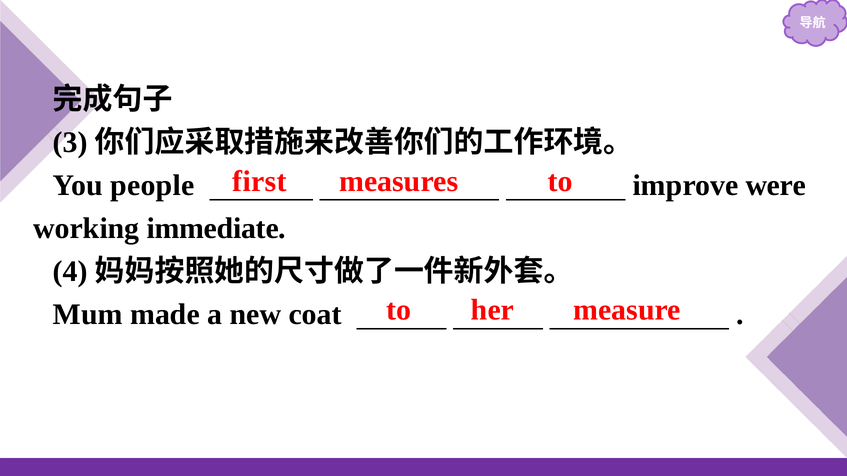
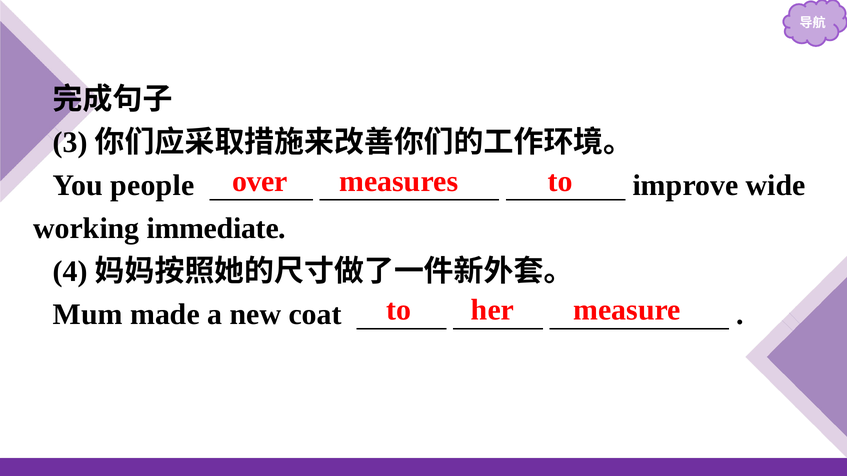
first: first -> over
were: were -> wide
